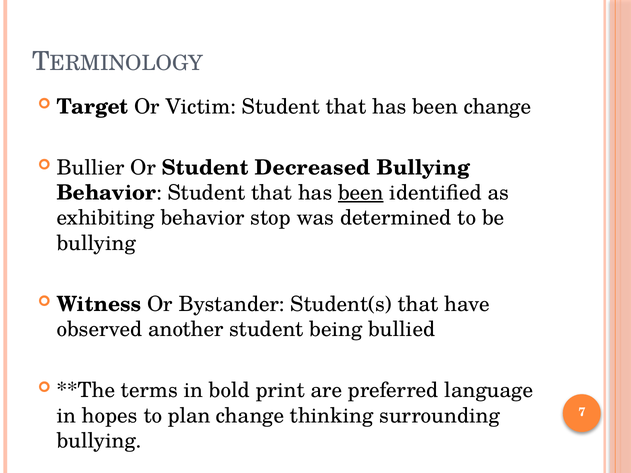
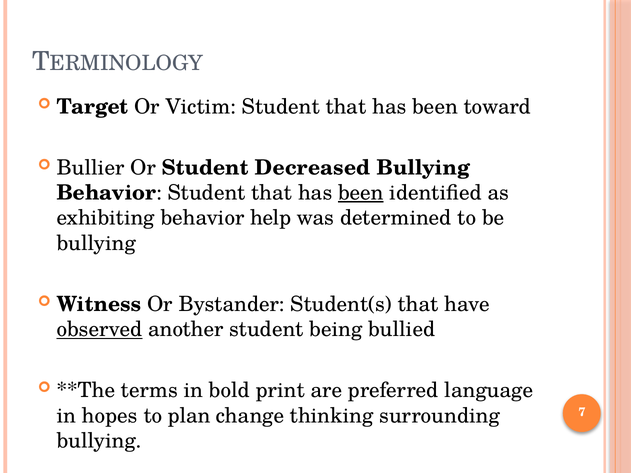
been change: change -> toward
stop: stop -> help
observed underline: none -> present
